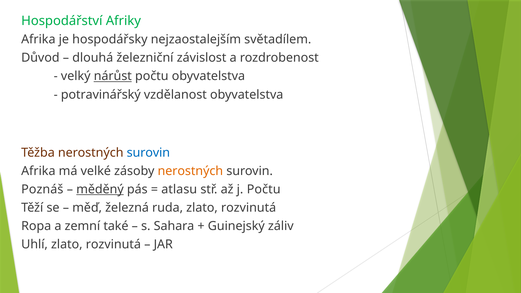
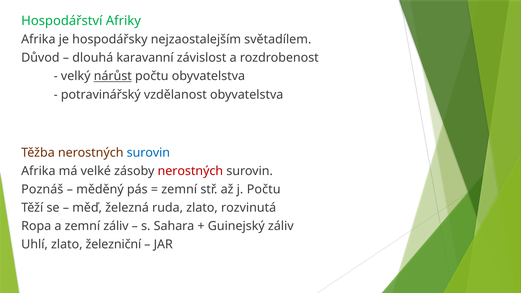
železniční: železniční -> karavanní
nerostných at (190, 171) colour: orange -> red
měděný underline: present -> none
atlasu at (179, 189): atlasu -> zemní
zemní také: také -> záliv
Uhlí zlato rozvinutá: rozvinutá -> železniční
